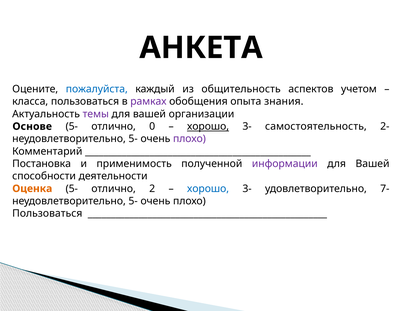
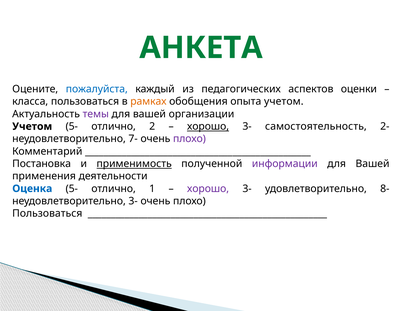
АНКЕТА colour: black -> green
общительность: общительность -> педагогических
учетом: учетом -> оценки
рамках colour: purple -> orange
опыта знания: знания -> учетом
Основе at (32, 127): Основе -> Учетом
0: 0 -> 2
5- at (133, 139): 5- -> 7-
применимость underline: none -> present
способности: способности -> применения
Оценка colour: orange -> blue
2: 2 -> 1
хорошо at (208, 189) colour: blue -> purple
7-: 7- -> 8-
5- at (133, 201): 5- -> 3-
